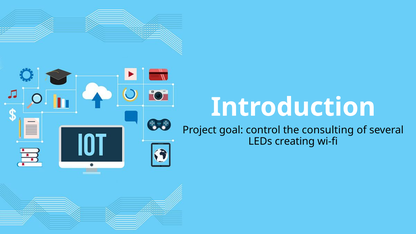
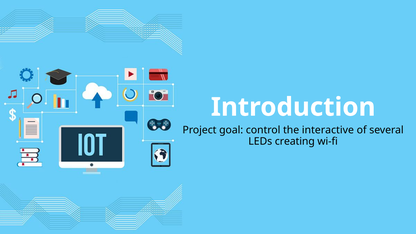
consulting: consulting -> interactive
